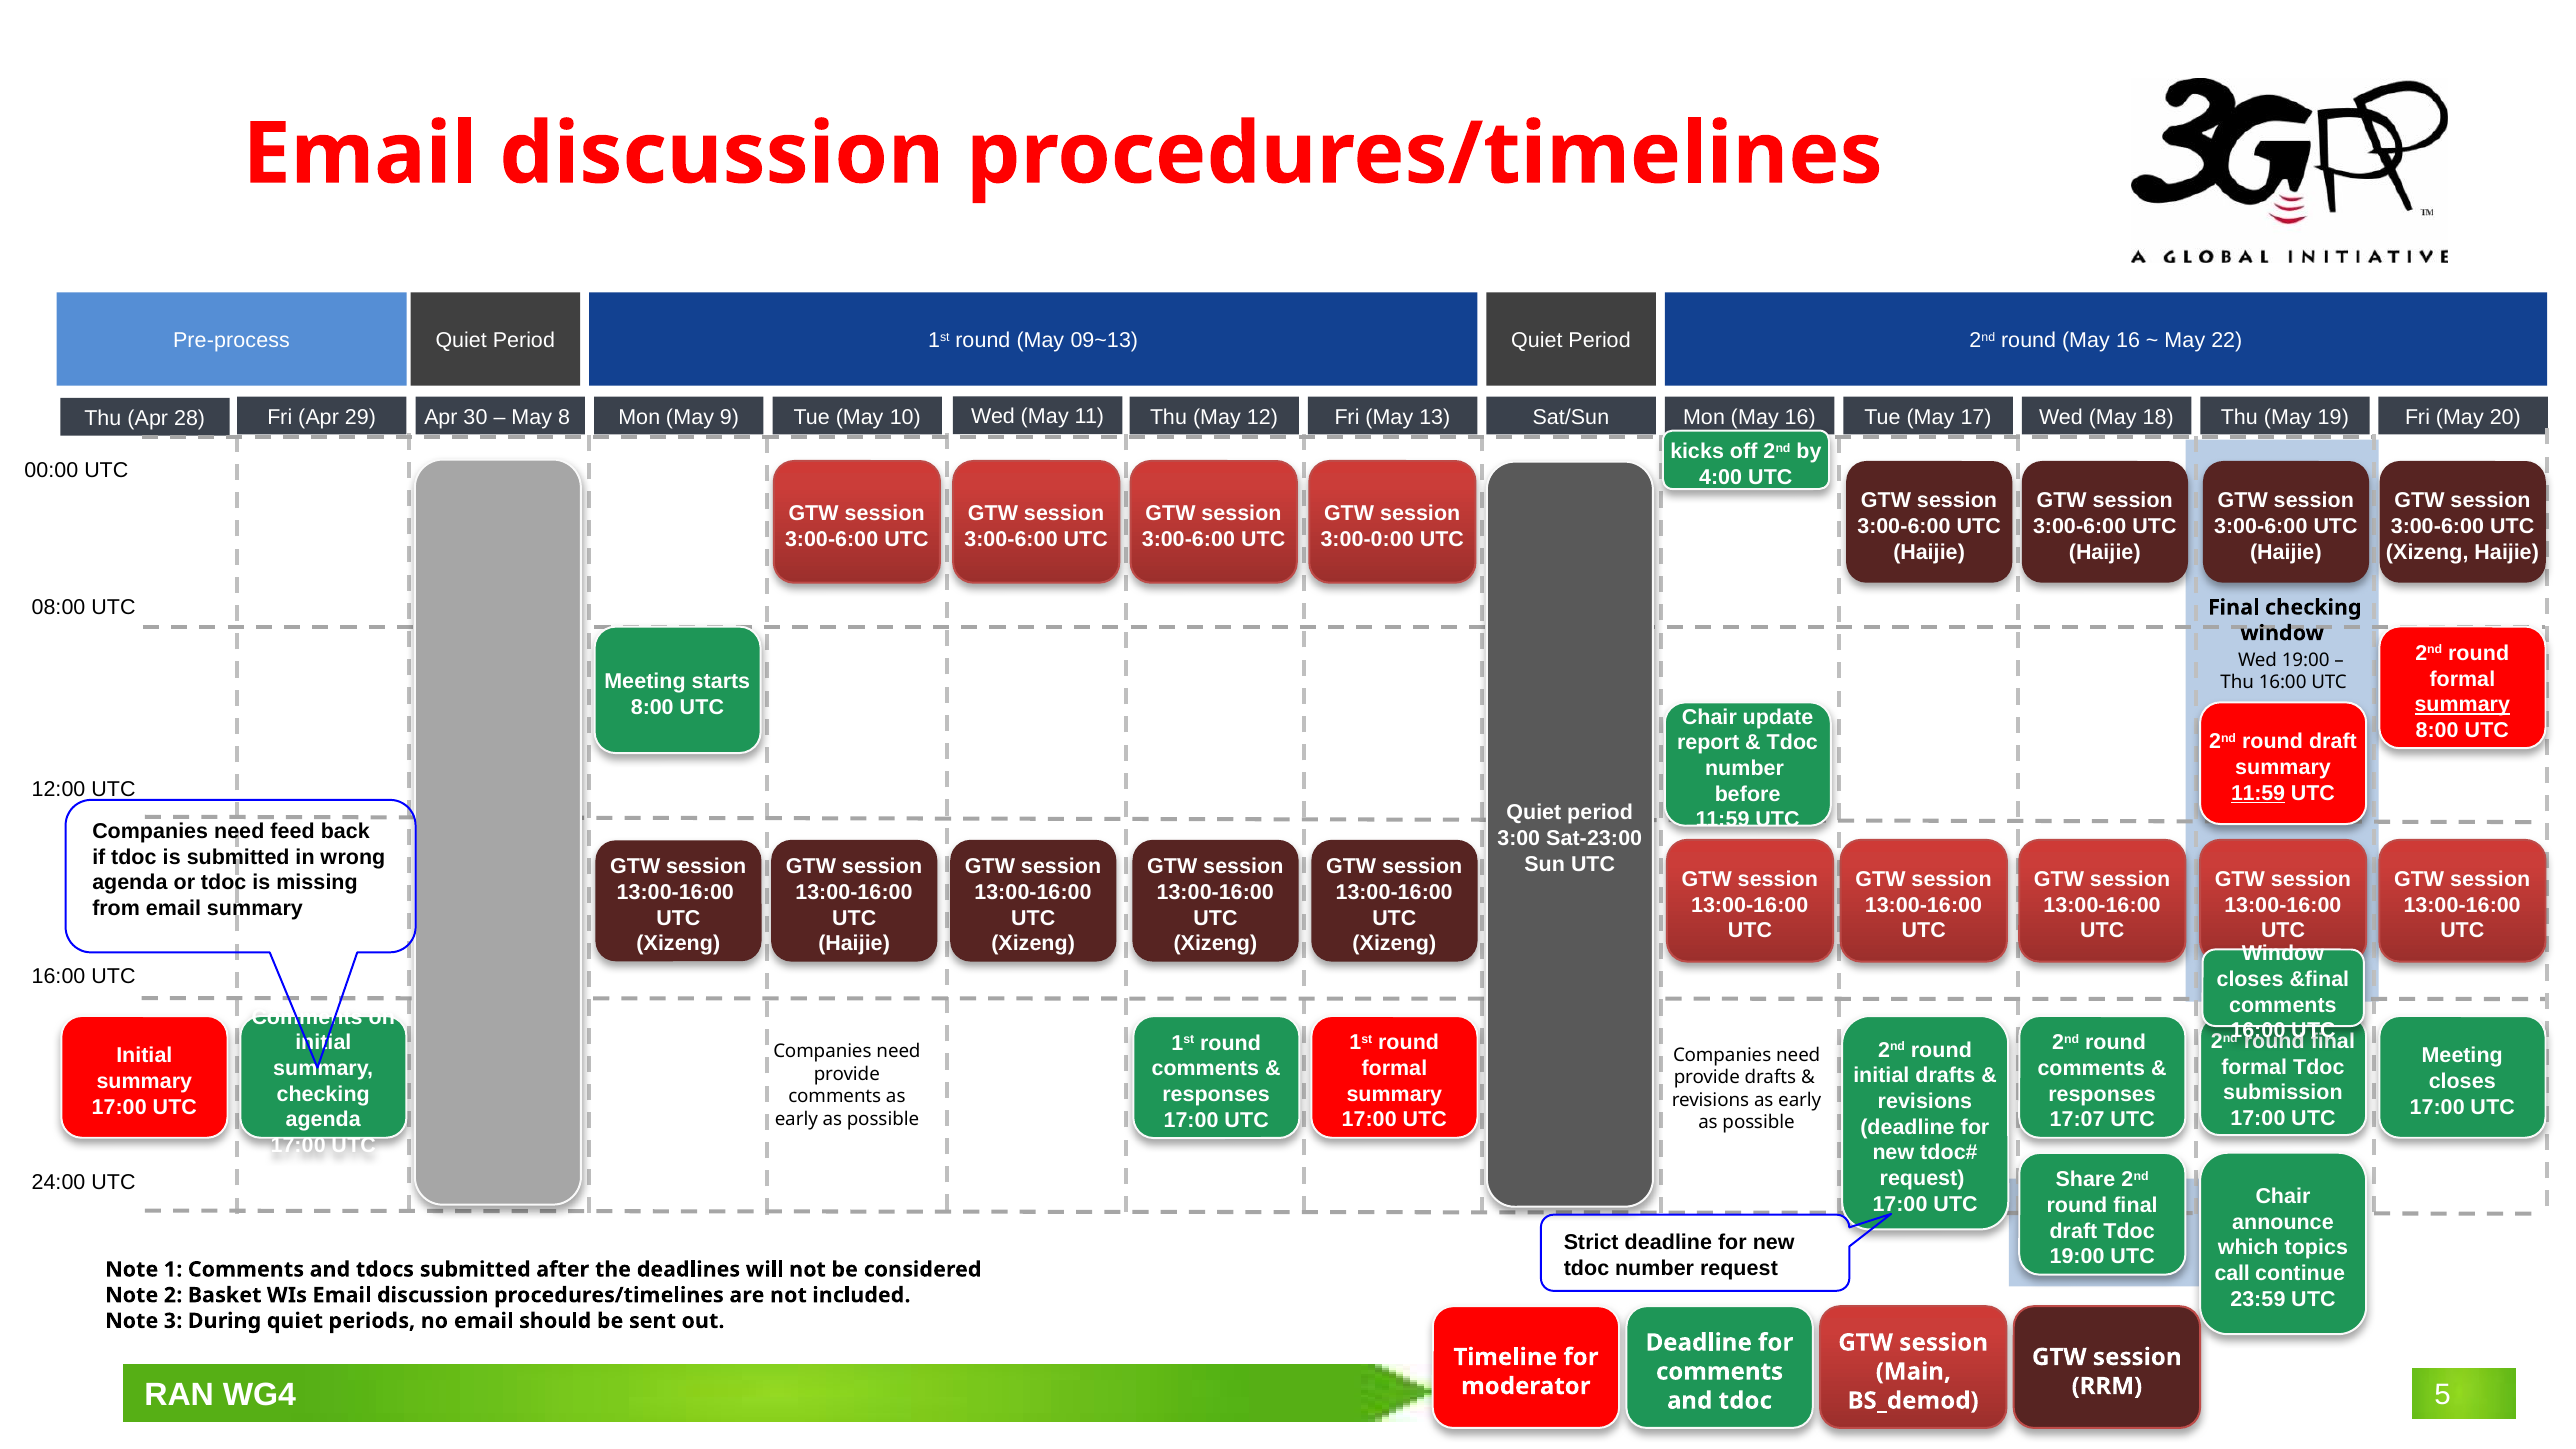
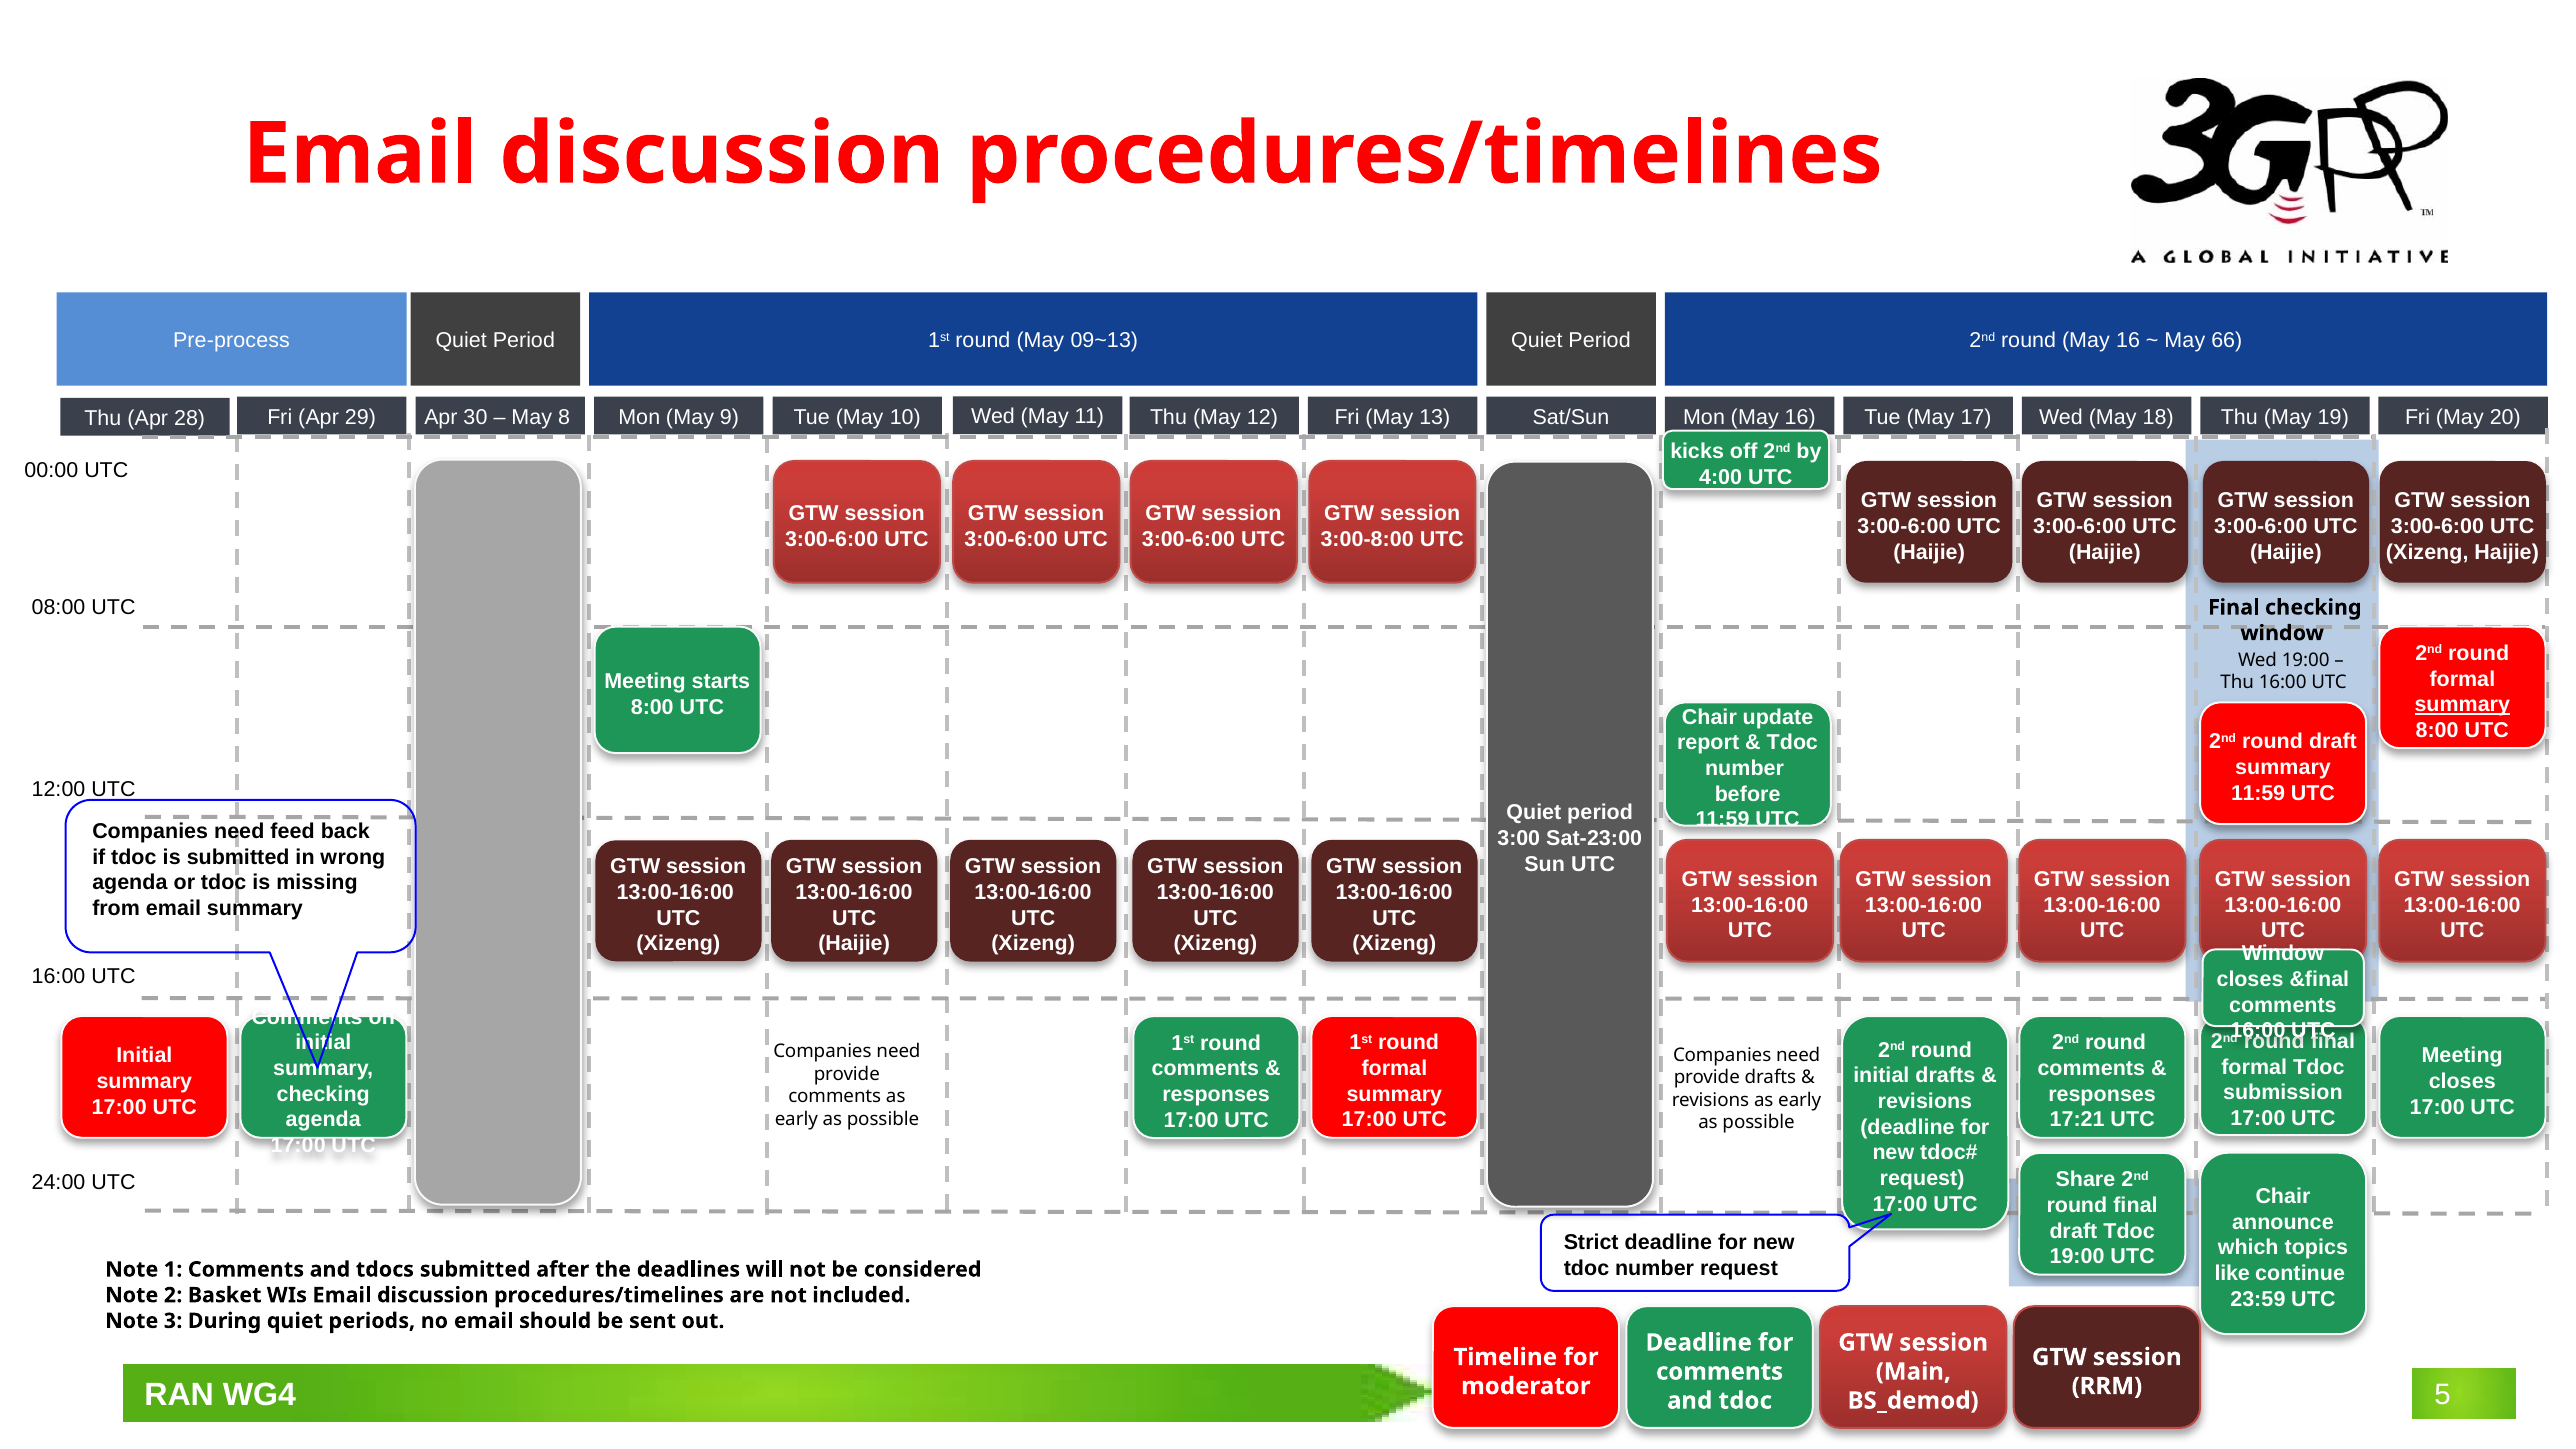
22: 22 -> 66
3:00-0:00: 3:00-0:00 -> 3:00-8:00
11:59 at (2258, 793) underline: present -> none
17:07: 17:07 -> 17:21
call: call -> like
